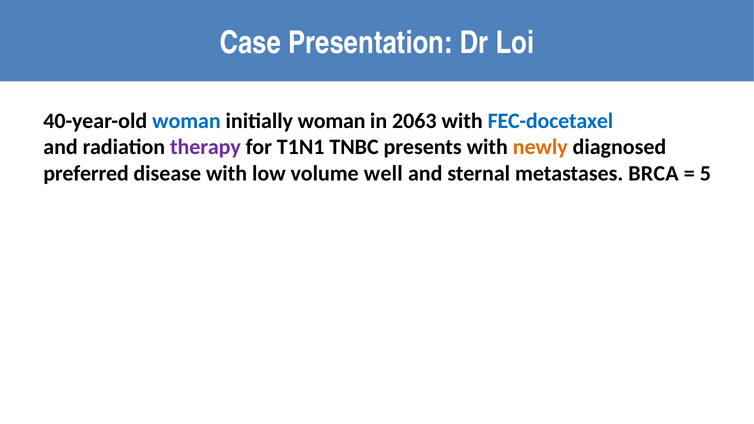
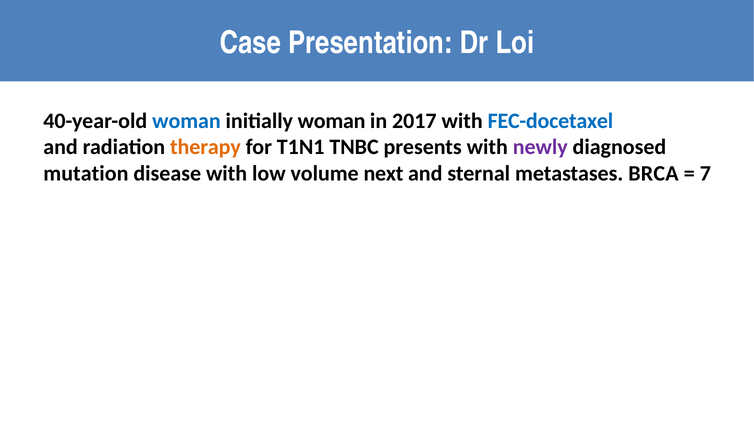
2063: 2063 -> 2017
therapy colour: purple -> orange
newly colour: orange -> purple
preferred: preferred -> mutation
well: well -> next
5: 5 -> 7
